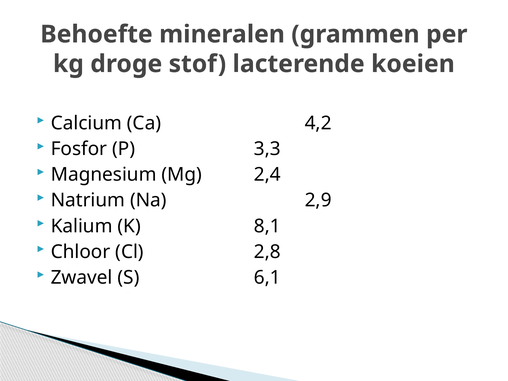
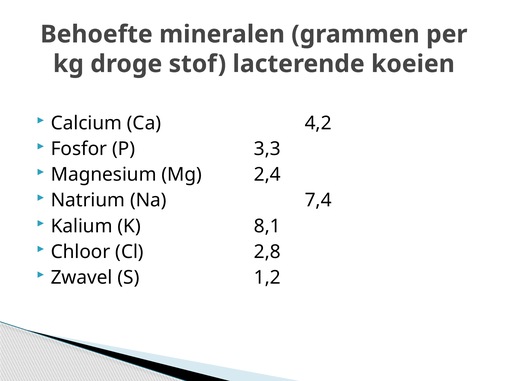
2,9: 2,9 -> 7,4
6,1: 6,1 -> 1,2
